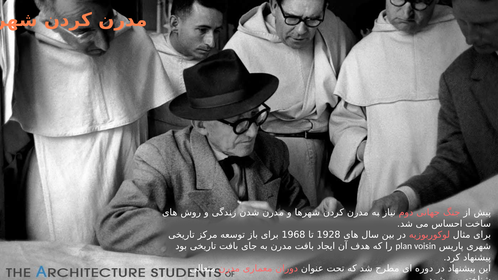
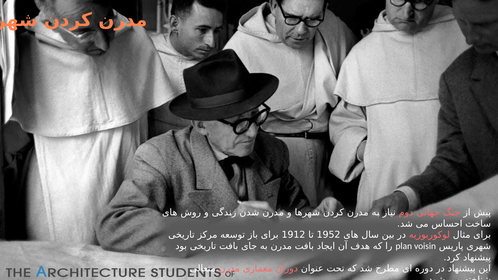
1968: 1968 -> 1912
1928: 1928 -> 1952
